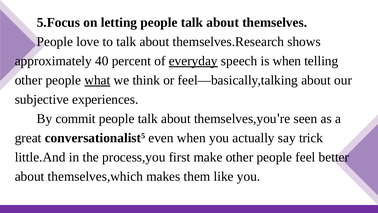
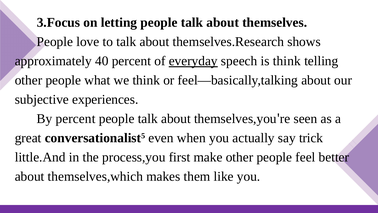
5.Focus: 5.Focus -> 3.Focus
is when: when -> think
what underline: present -> none
By commit: commit -> percent
